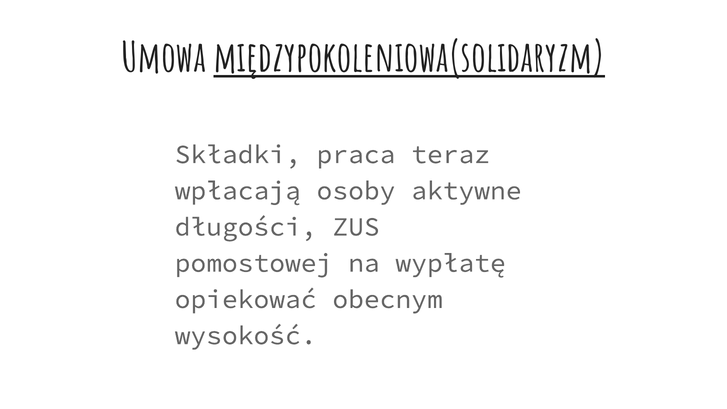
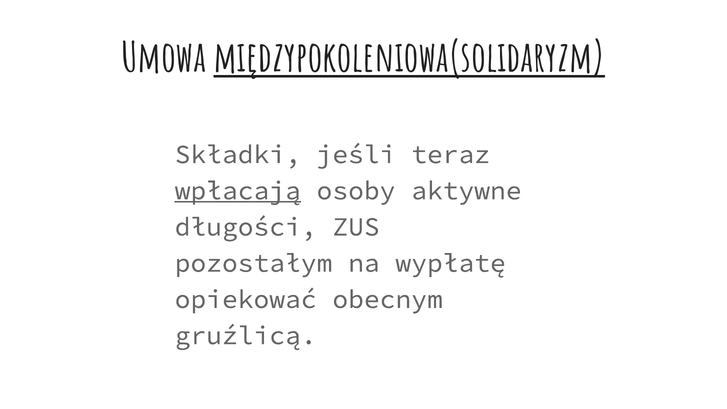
praca: praca -> jeśli
wpłacają underline: none -> present
pomostowej: pomostowej -> pozostałym
wysokość: wysokość -> gruźlicą
